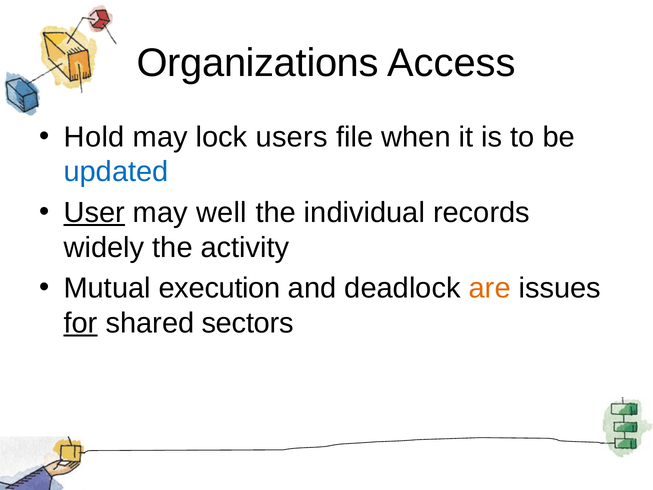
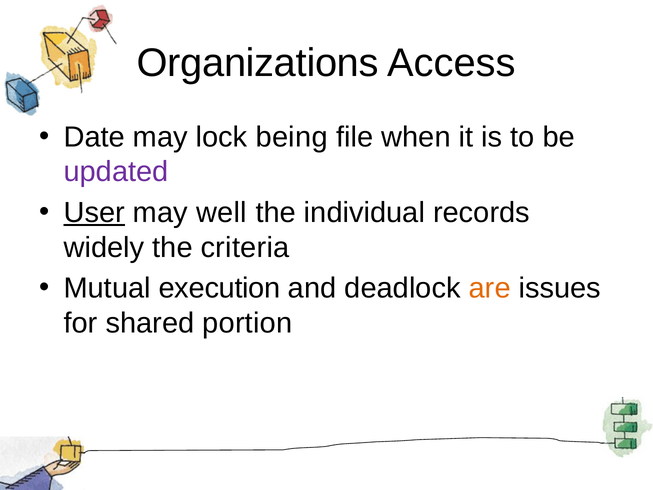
Hold: Hold -> Date
users: users -> being
updated colour: blue -> purple
activity: activity -> criteria
for underline: present -> none
sectors: sectors -> portion
